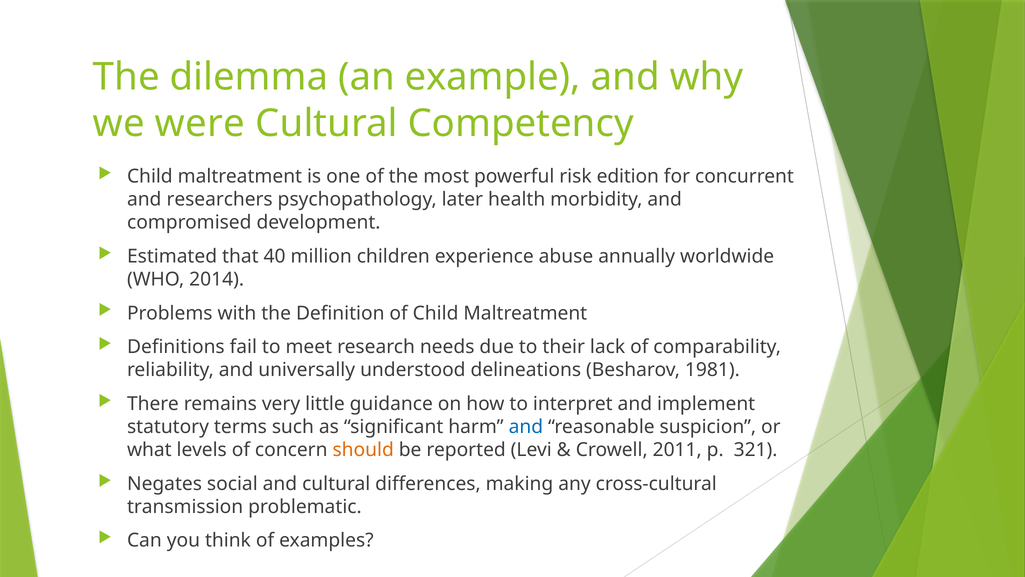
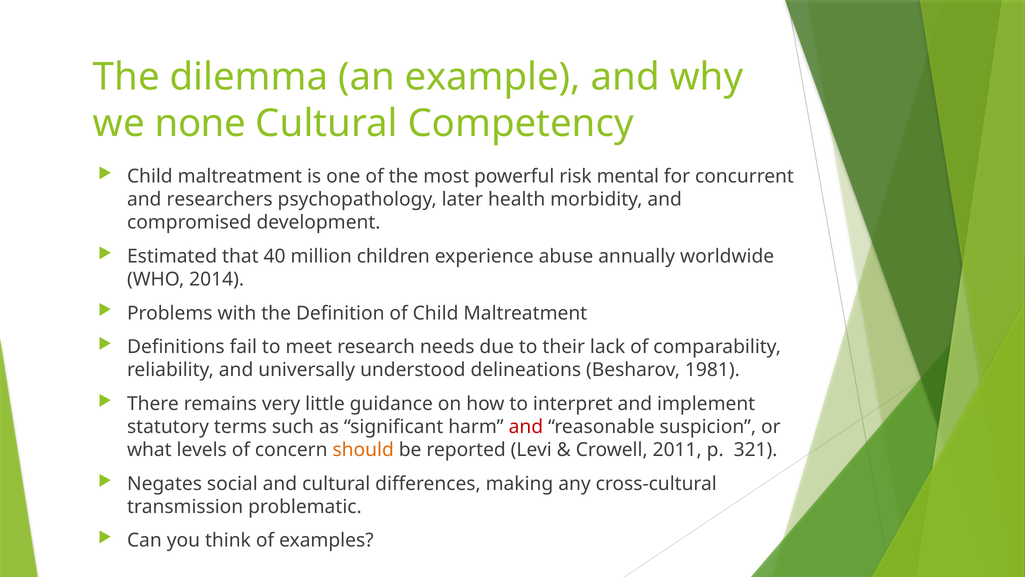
were: were -> none
edition: edition -> mental
and at (526, 427) colour: blue -> red
